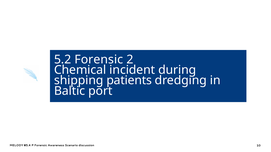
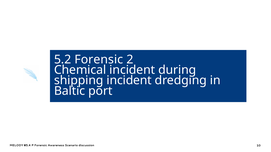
shipping patients: patients -> incident
